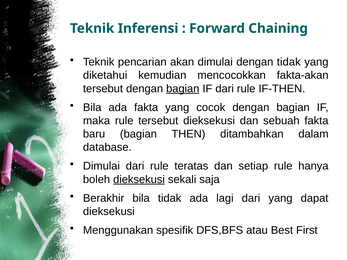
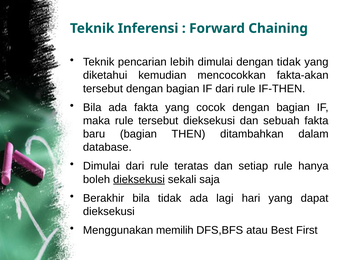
akan: akan -> lebih
bagian at (183, 89) underline: present -> none
lagi dari: dari -> hari
spesifik: spesifik -> memilih
